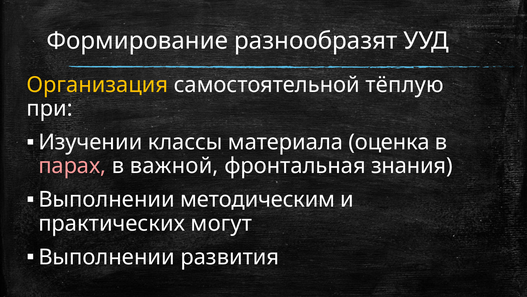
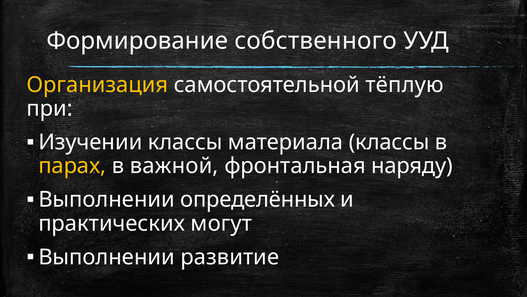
разнообразят: разнообразят -> собственного
материала оценка: оценка -> классы
парах colour: pink -> yellow
знания: знания -> наряду
методическим: методическим -> определённых
развития: развития -> развитие
